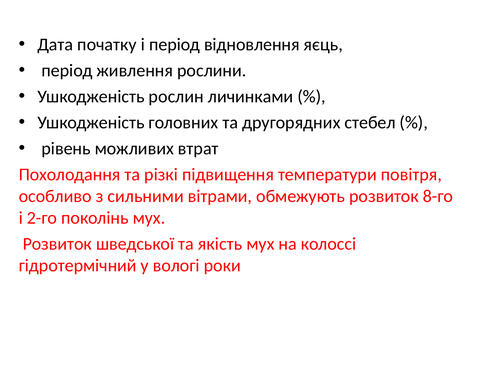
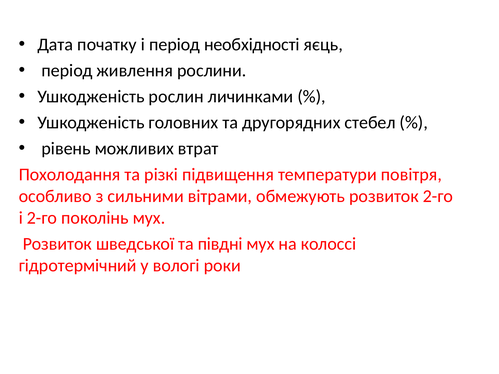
відновлення: відновлення -> необхідності
розвиток 8-го: 8-го -> 2-го
якість: якість -> півдні
